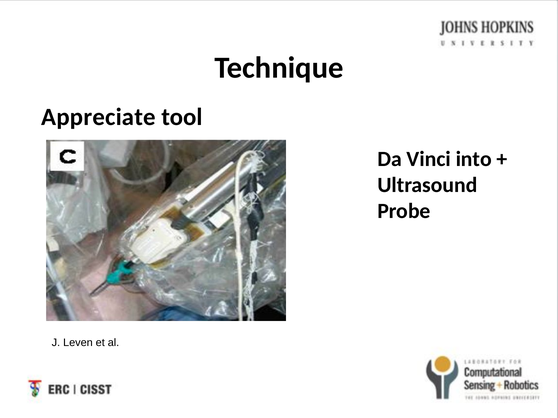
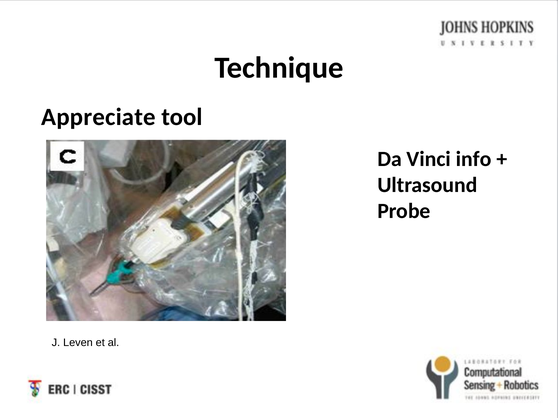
into: into -> info
